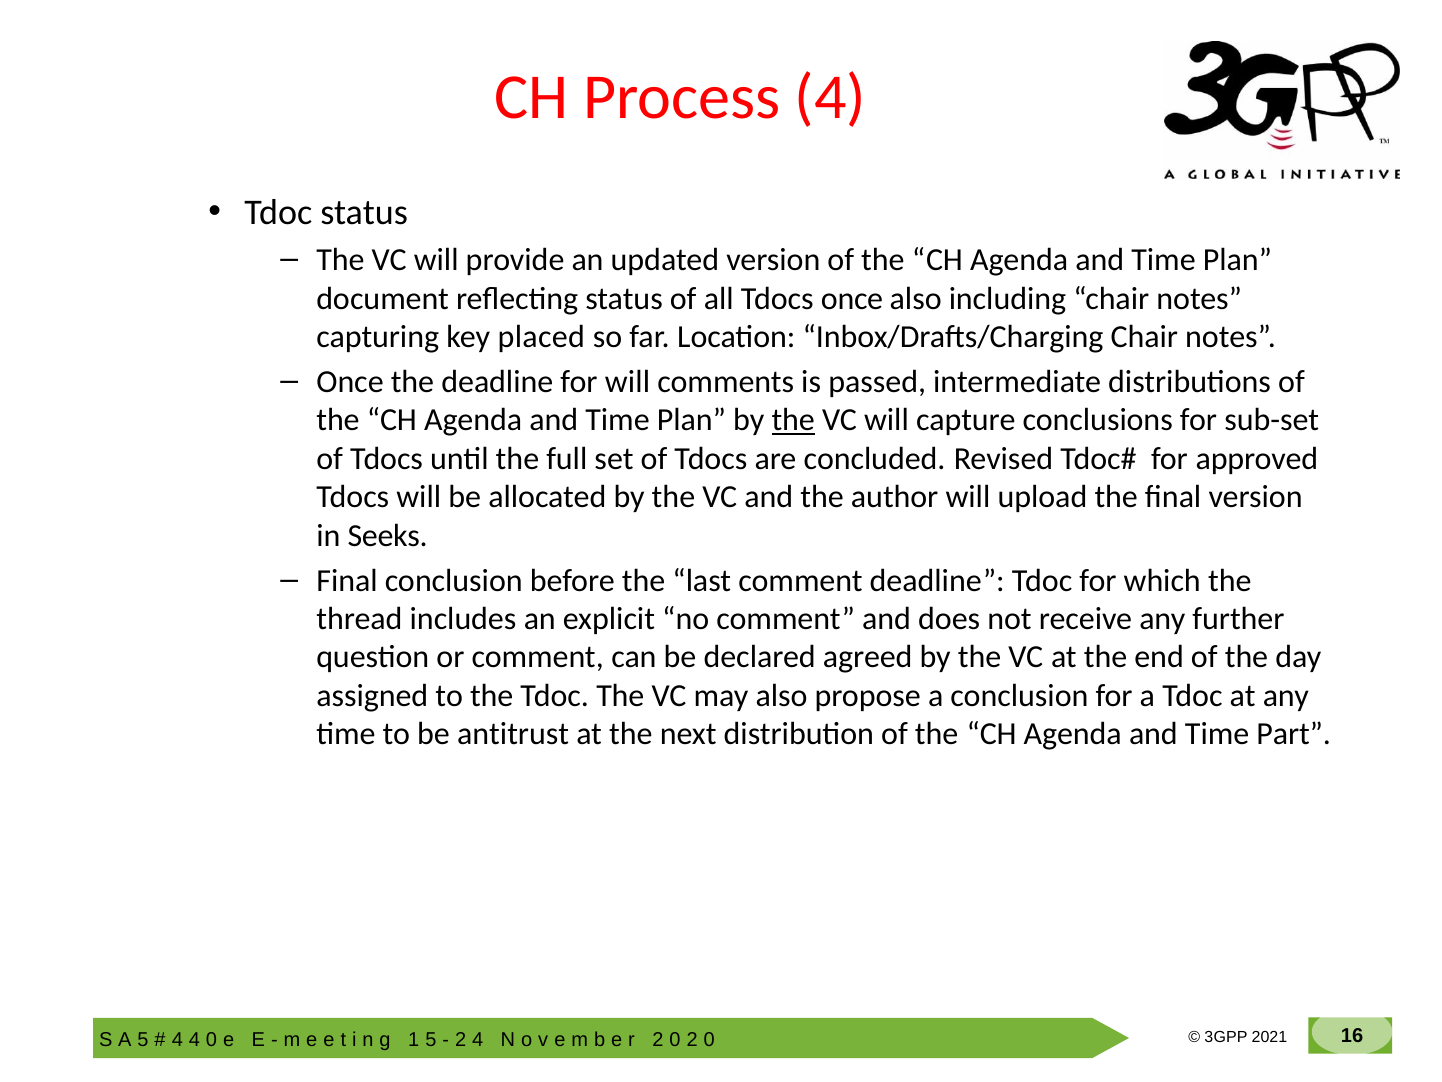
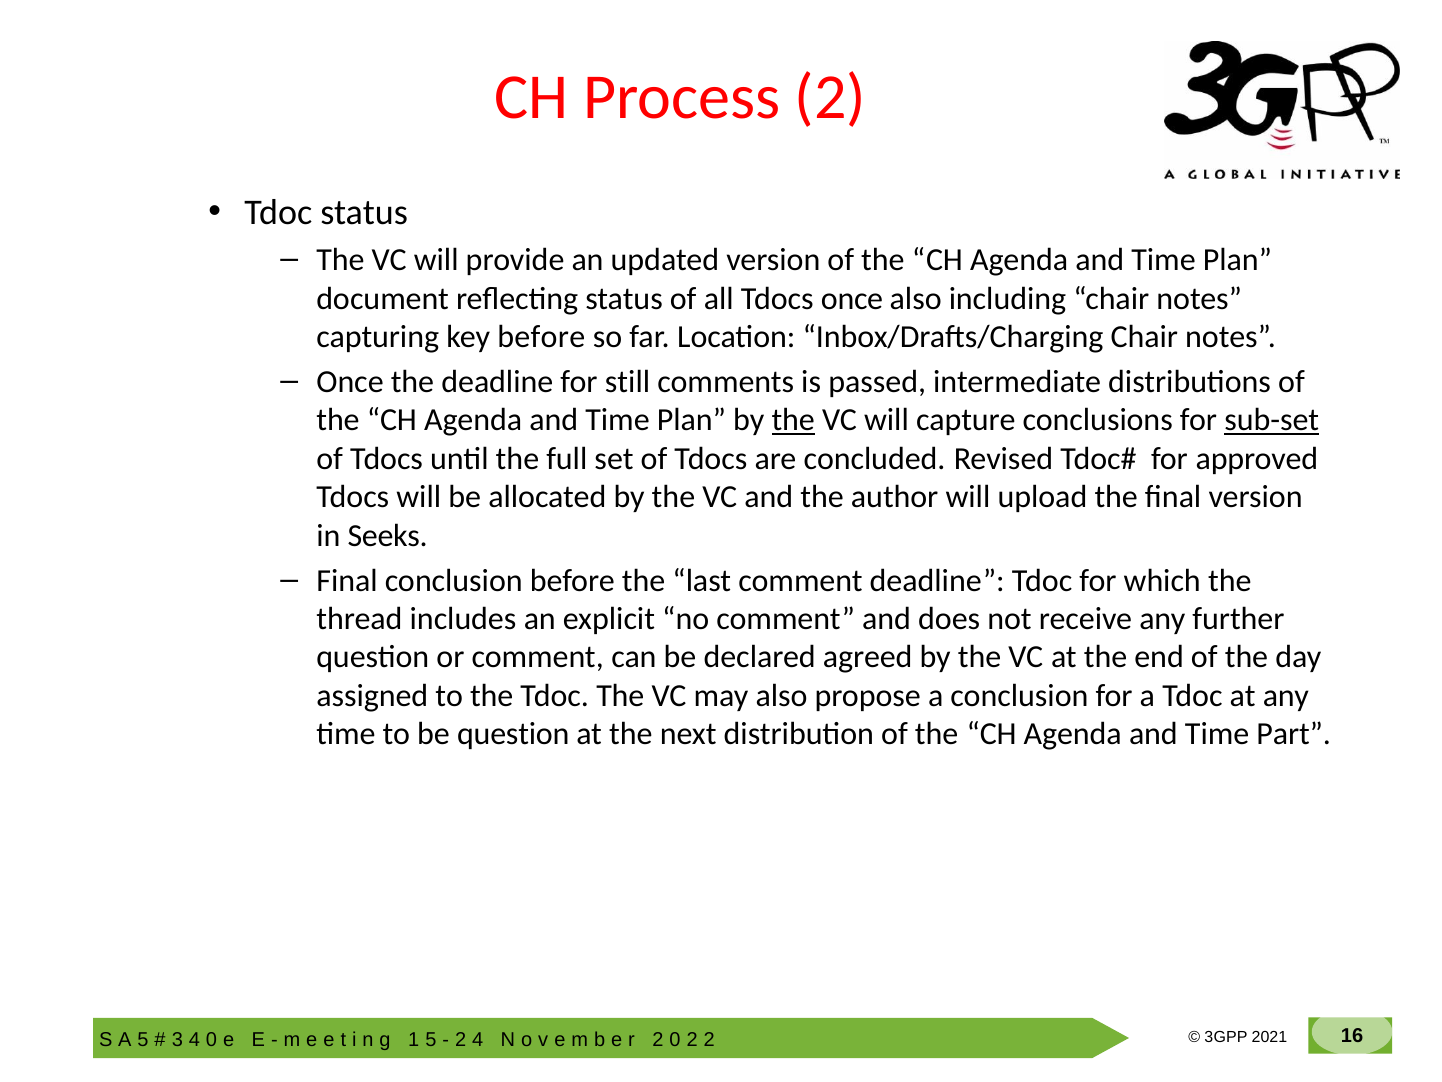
Process 4: 4 -> 2
key placed: placed -> before
for will: will -> still
sub-set underline: none -> present
be antitrust: antitrust -> question
4 at (177, 1040): 4 -> 3
0 at (709, 1040): 0 -> 2
